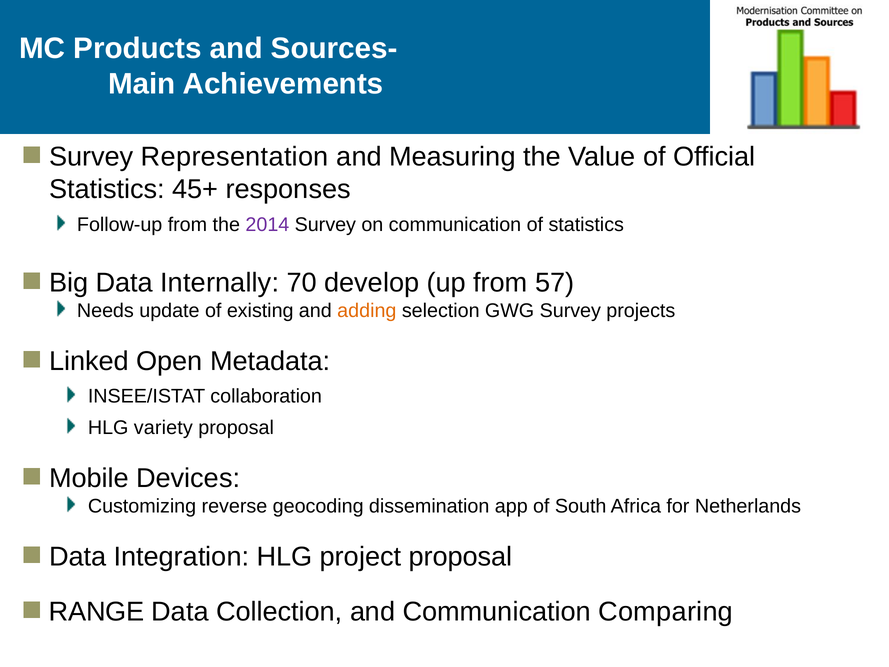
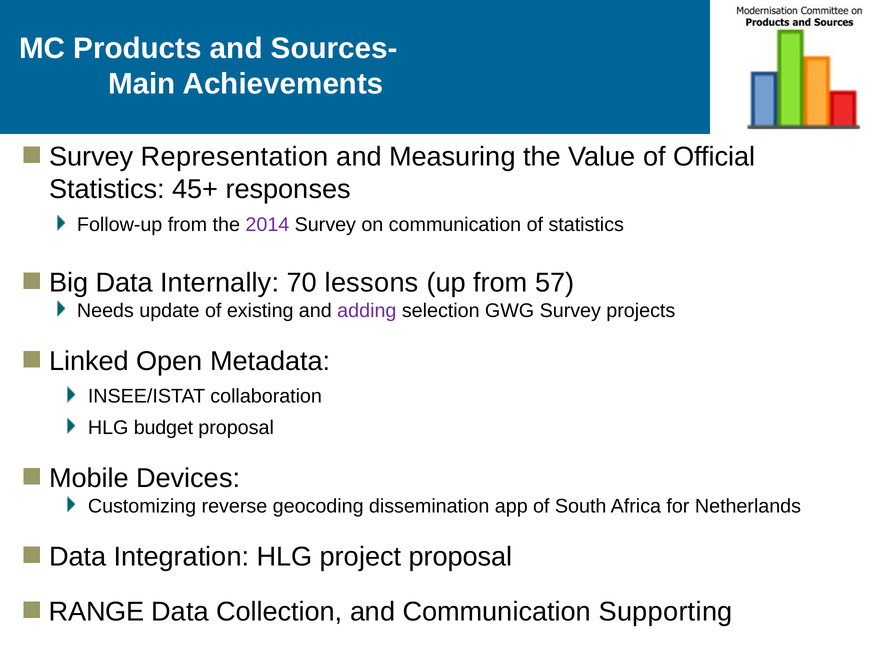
develop: develop -> lessons
adding colour: orange -> purple
variety: variety -> budget
Comparing: Comparing -> Supporting
